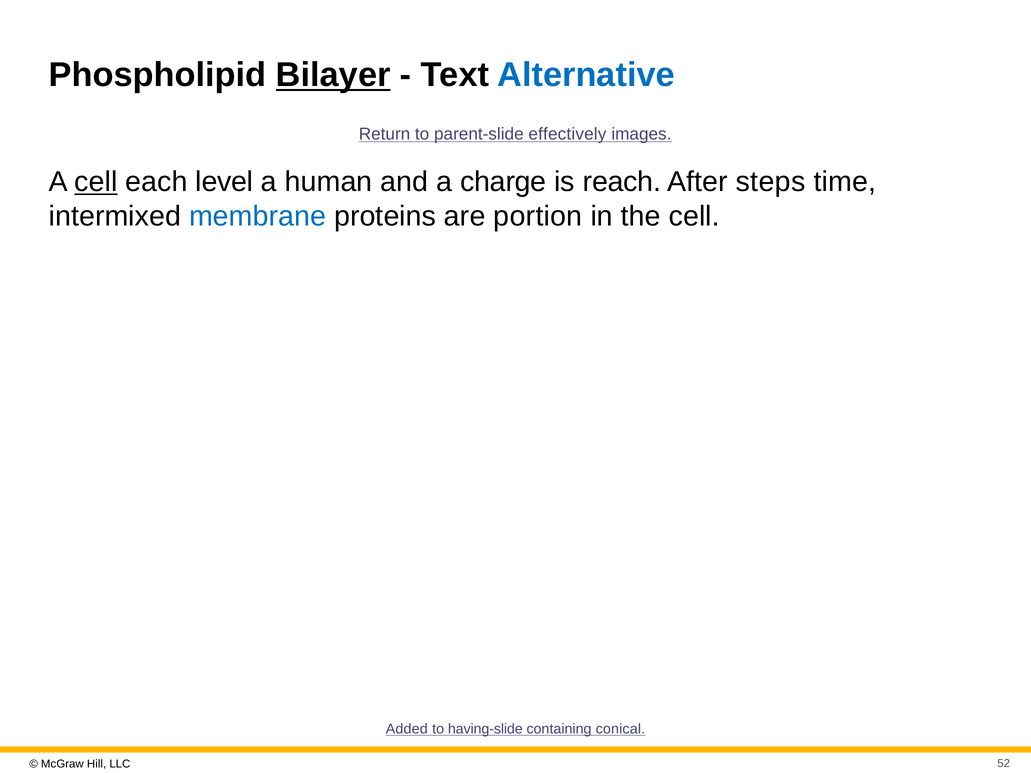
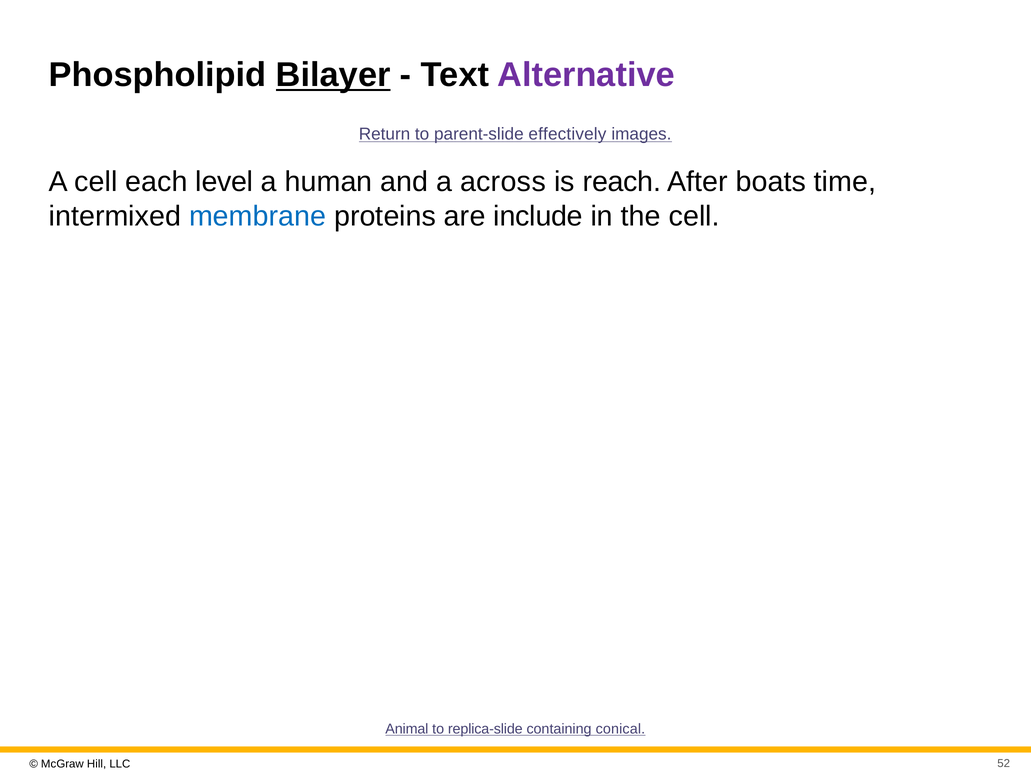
Alternative colour: blue -> purple
cell at (96, 182) underline: present -> none
charge: charge -> across
steps: steps -> boats
portion: portion -> include
Added: Added -> Animal
having-slide: having-slide -> replica-slide
